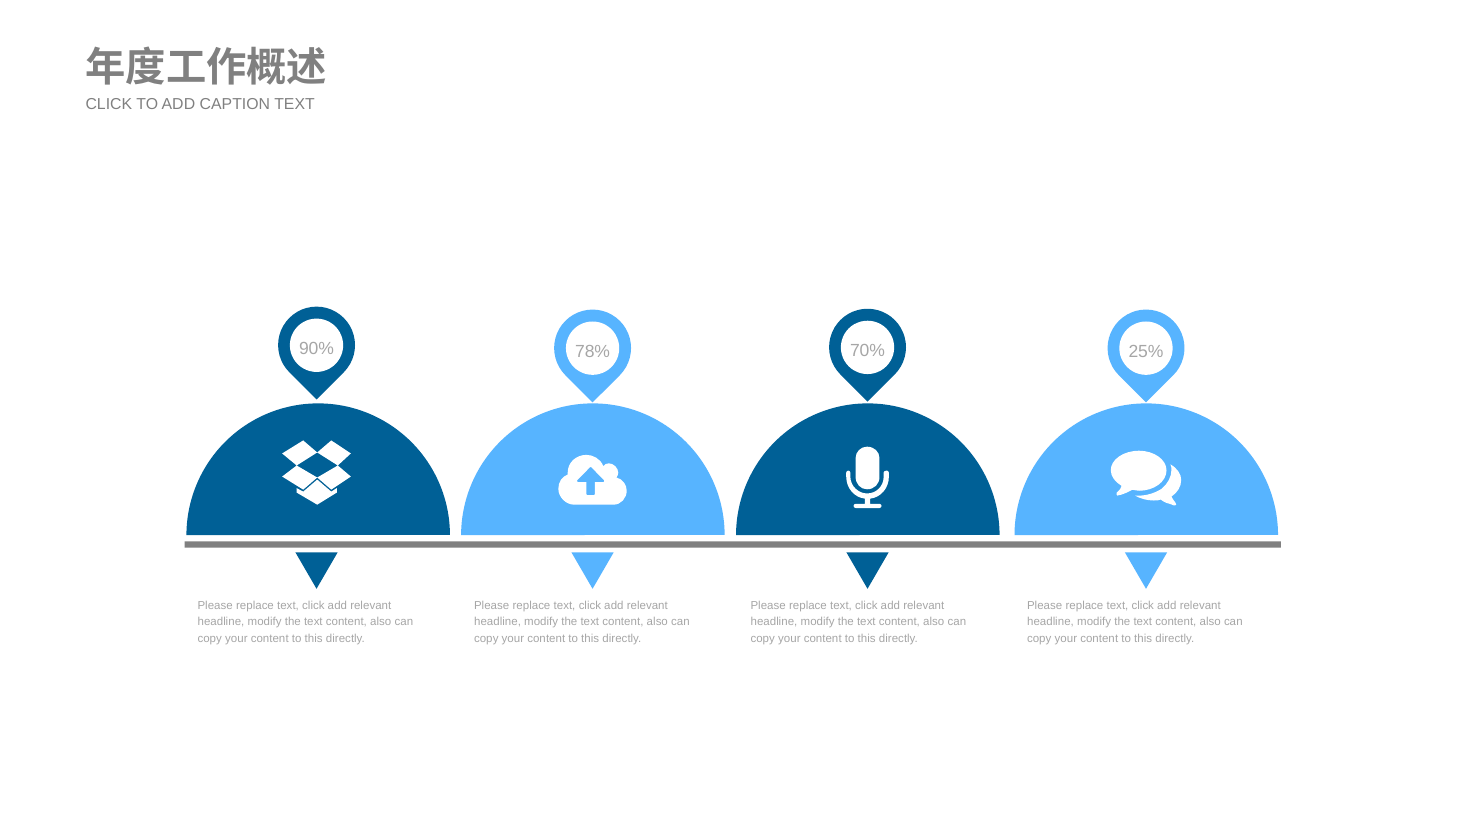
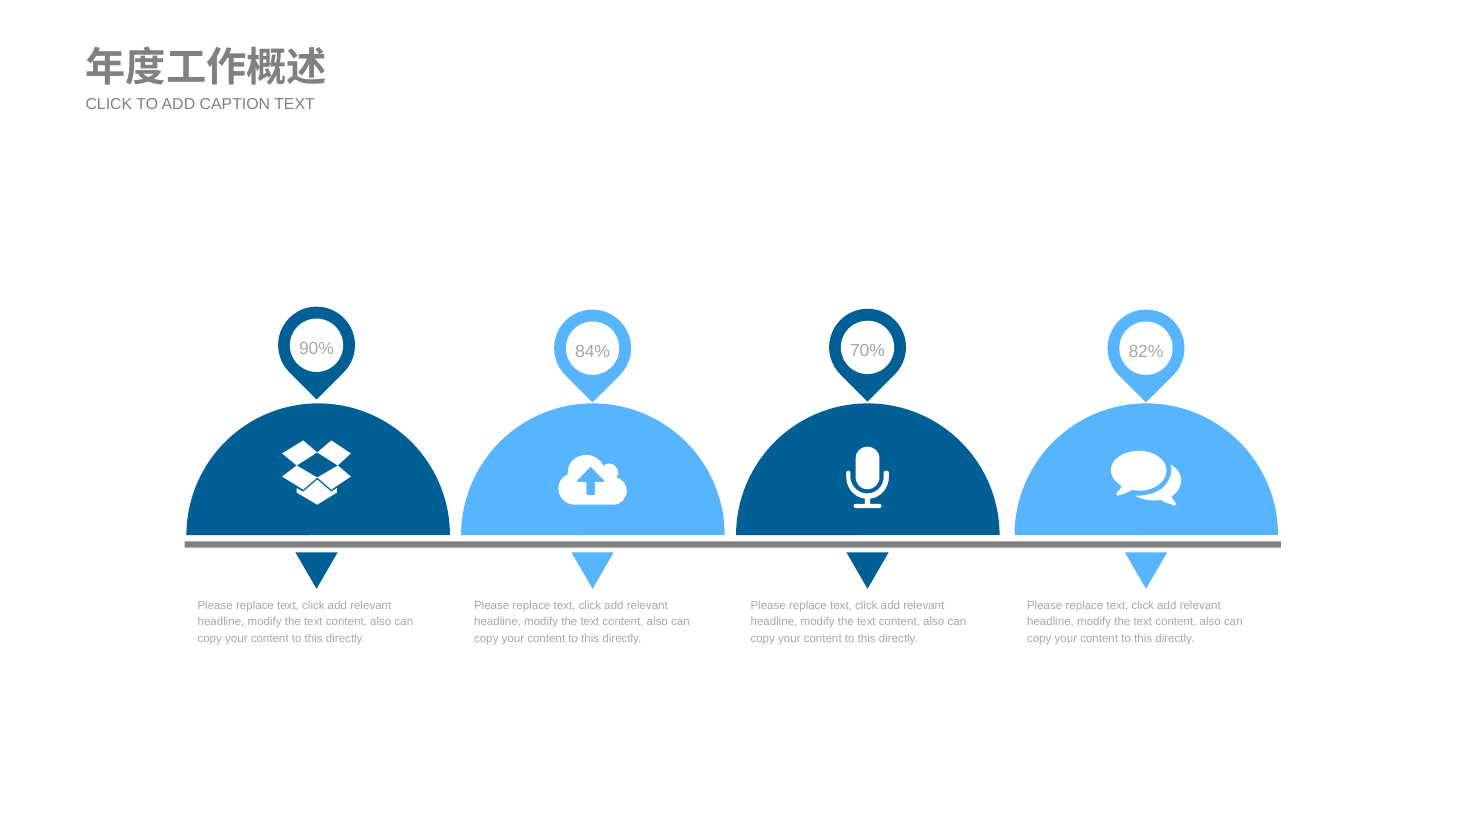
78%: 78% -> 84%
25%: 25% -> 82%
